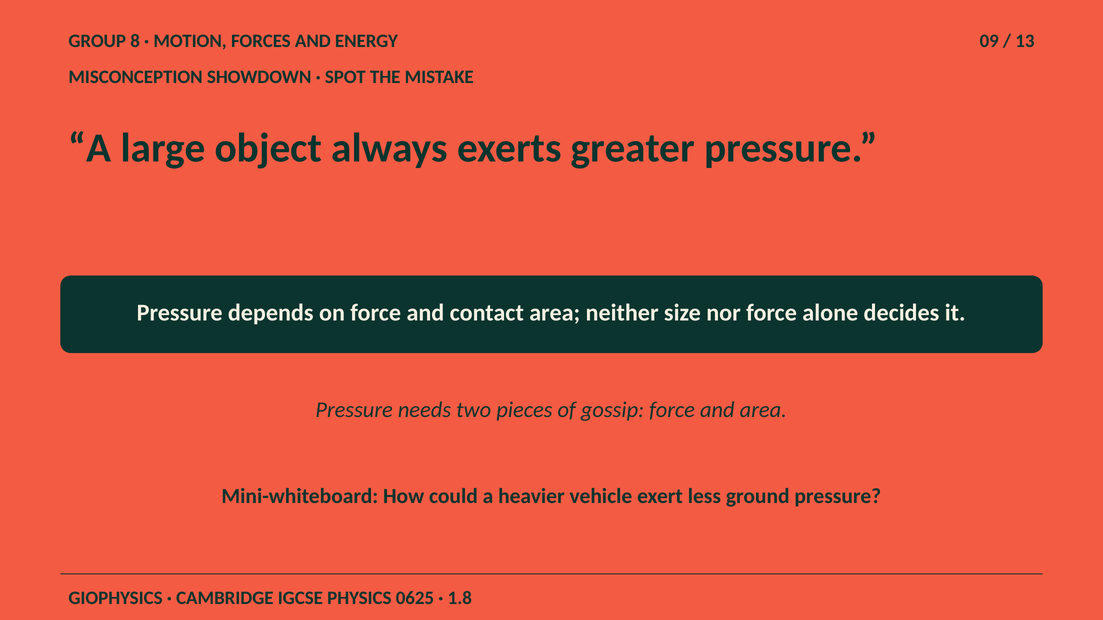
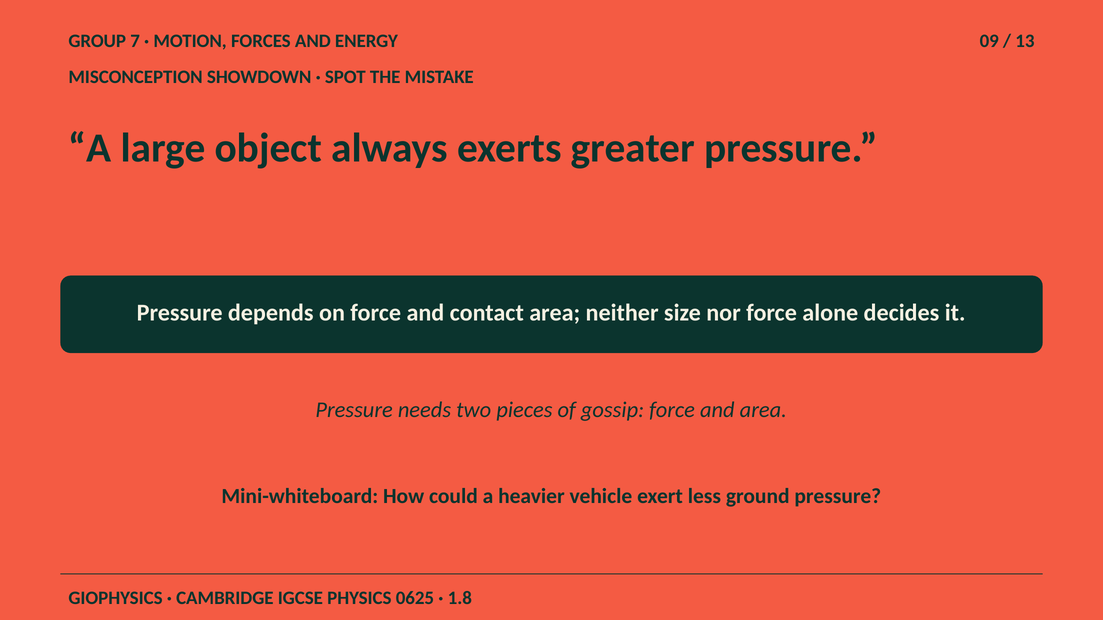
8: 8 -> 7
